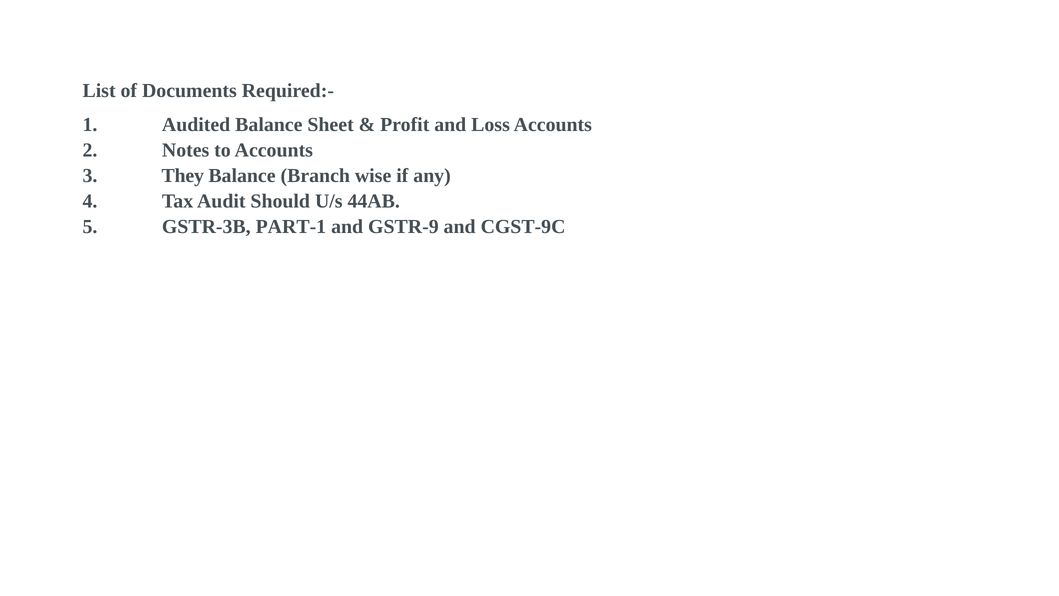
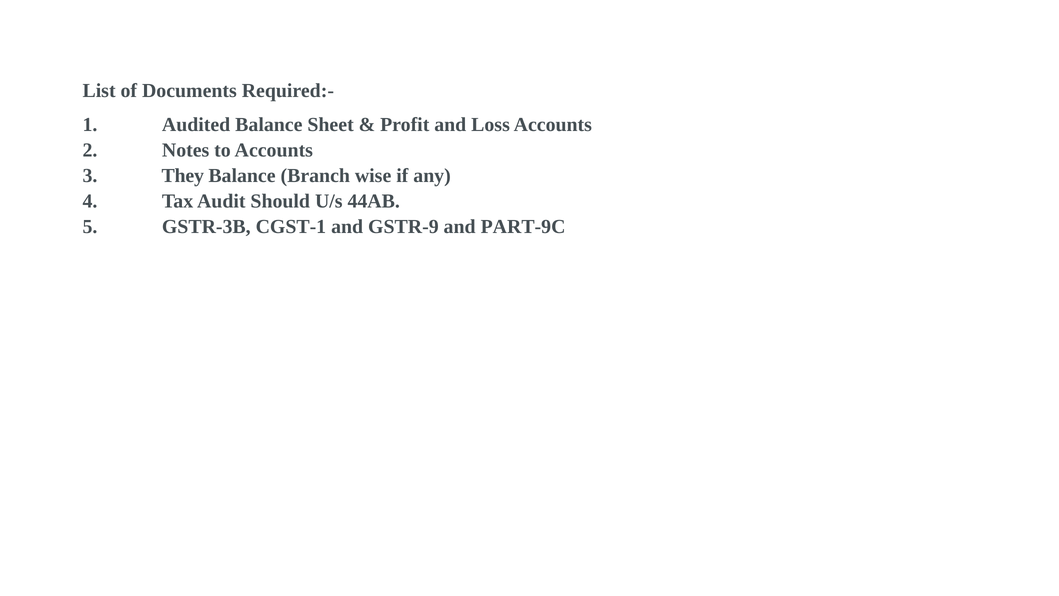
PART-1: PART-1 -> CGST-1
CGST-9C: CGST-9C -> PART-9C
